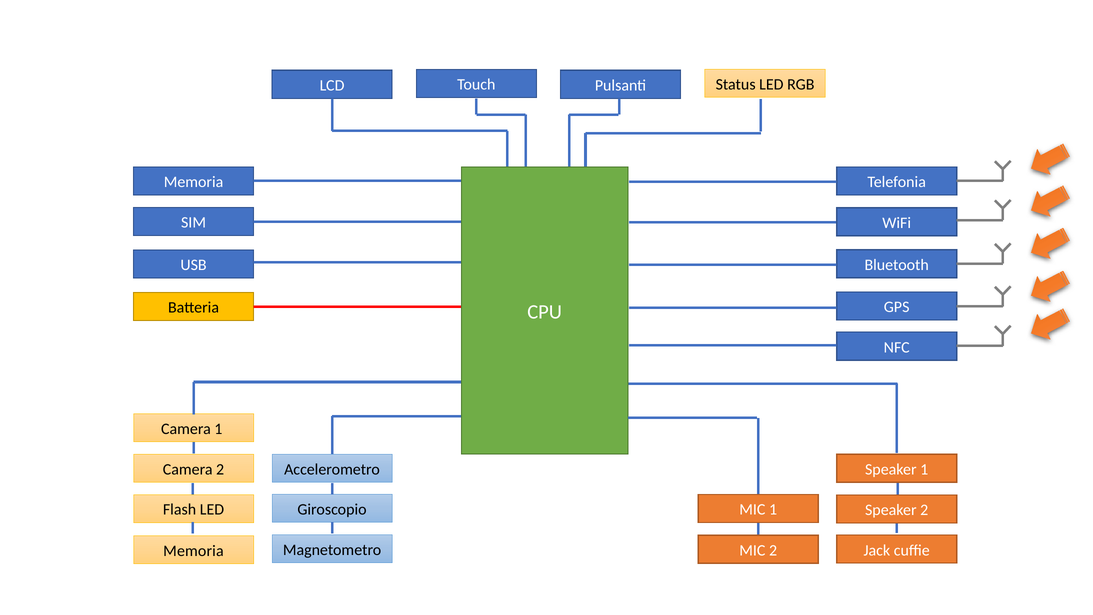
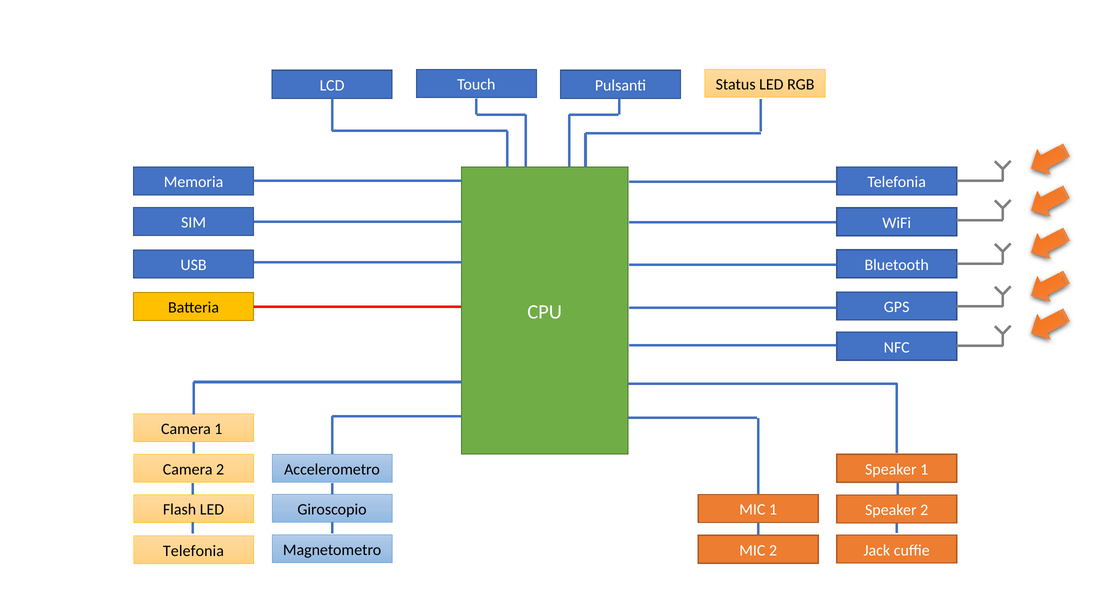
Memoria at (193, 551): Memoria -> Telefonia
